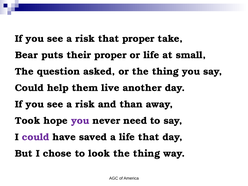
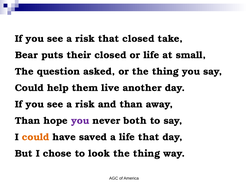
that proper: proper -> closed
their proper: proper -> closed
Took at (28, 121): Took -> Than
need: need -> both
could at (36, 137) colour: purple -> orange
